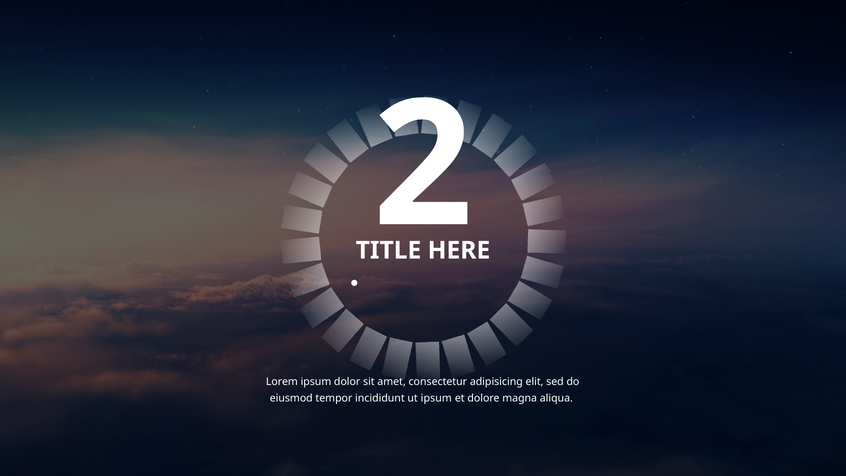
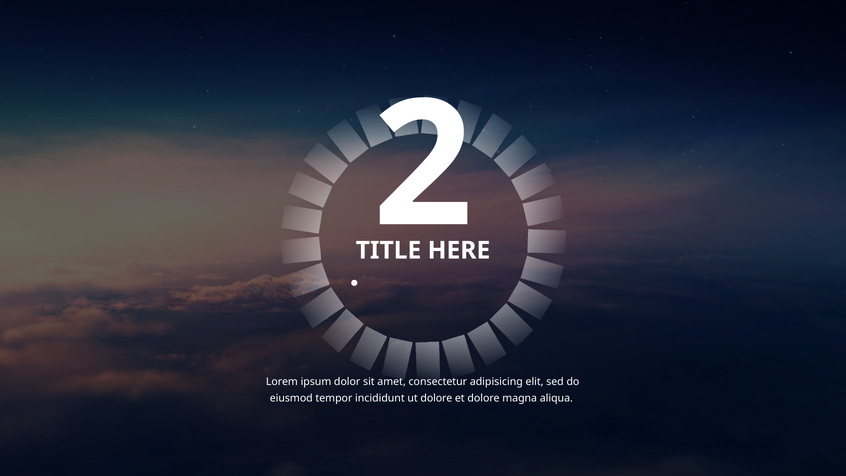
ut ipsum: ipsum -> dolore
